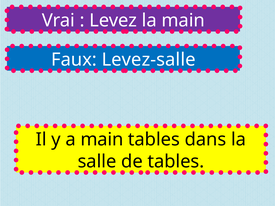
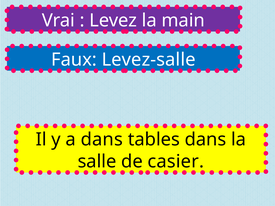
a main: main -> dans
de tables: tables -> casier
